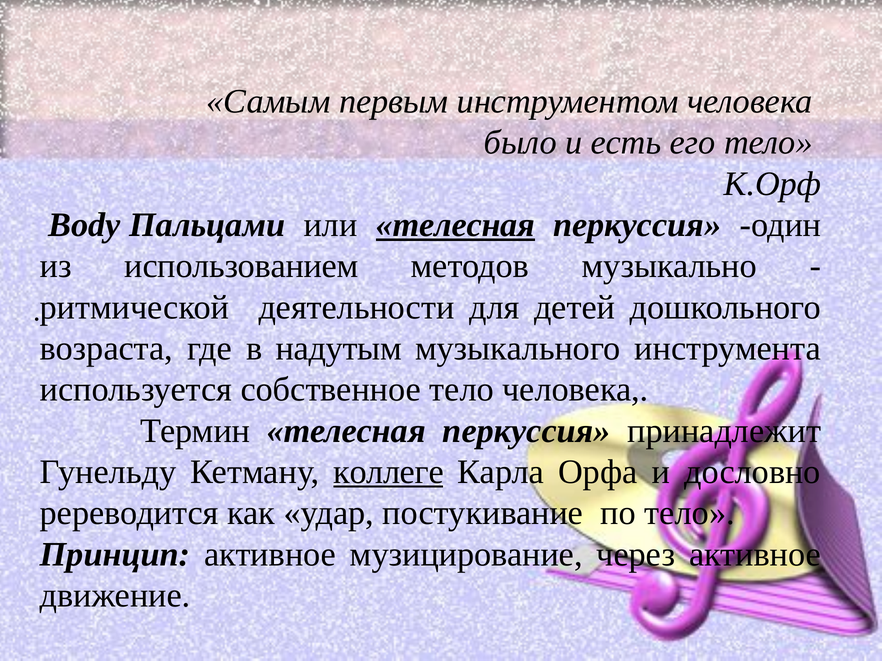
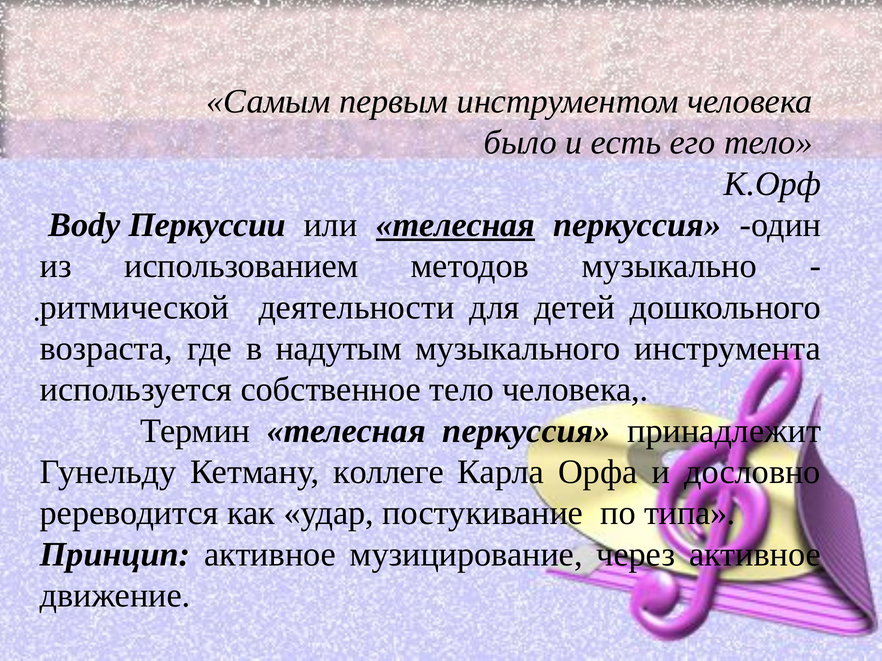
Пальцами: Пальцами -> Перкуссии
коллеге underline: present -> none
по тело: тело -> типа
